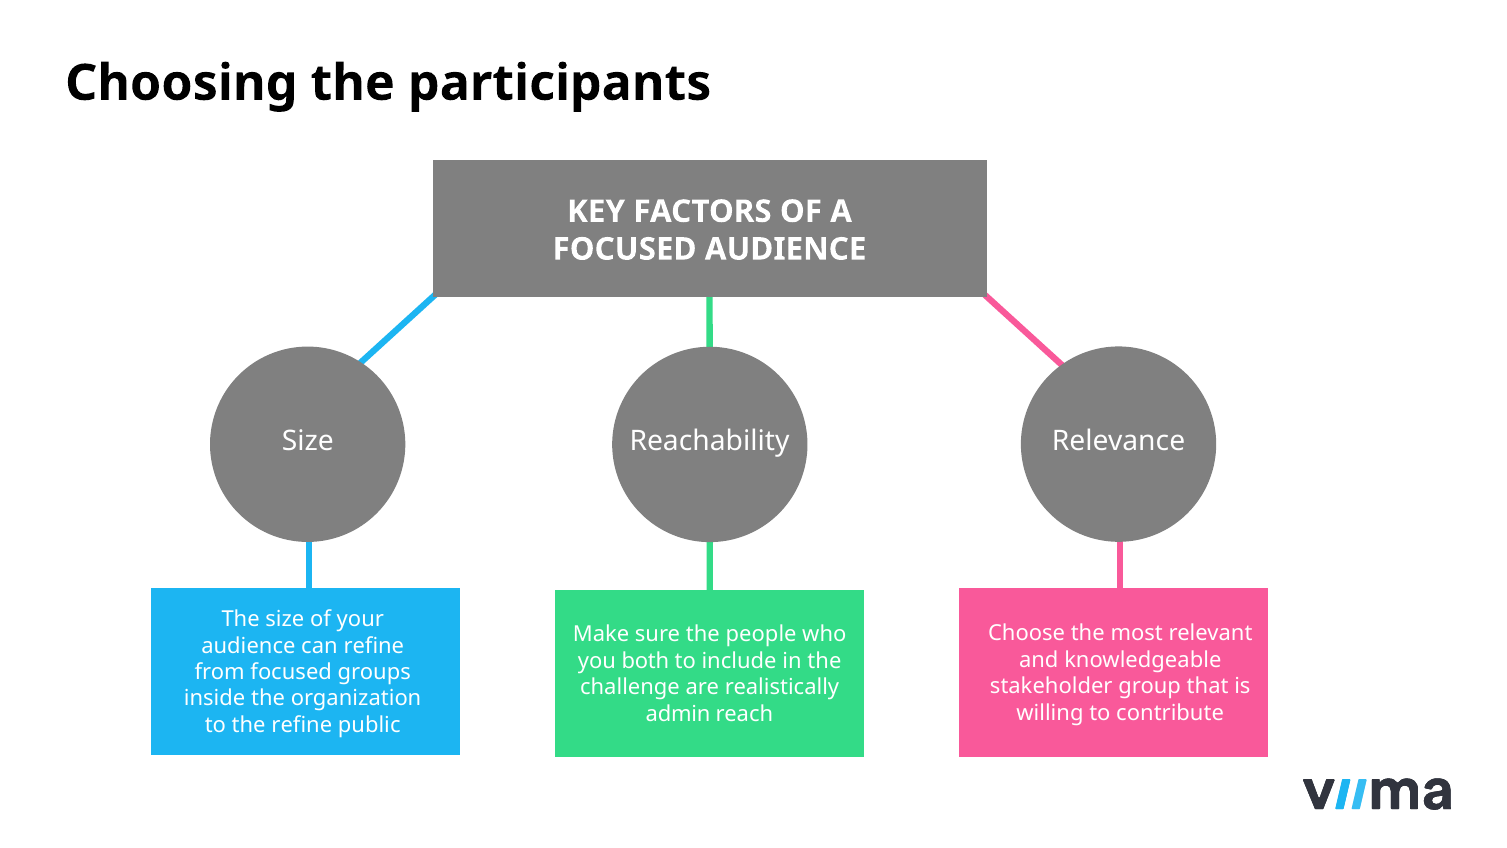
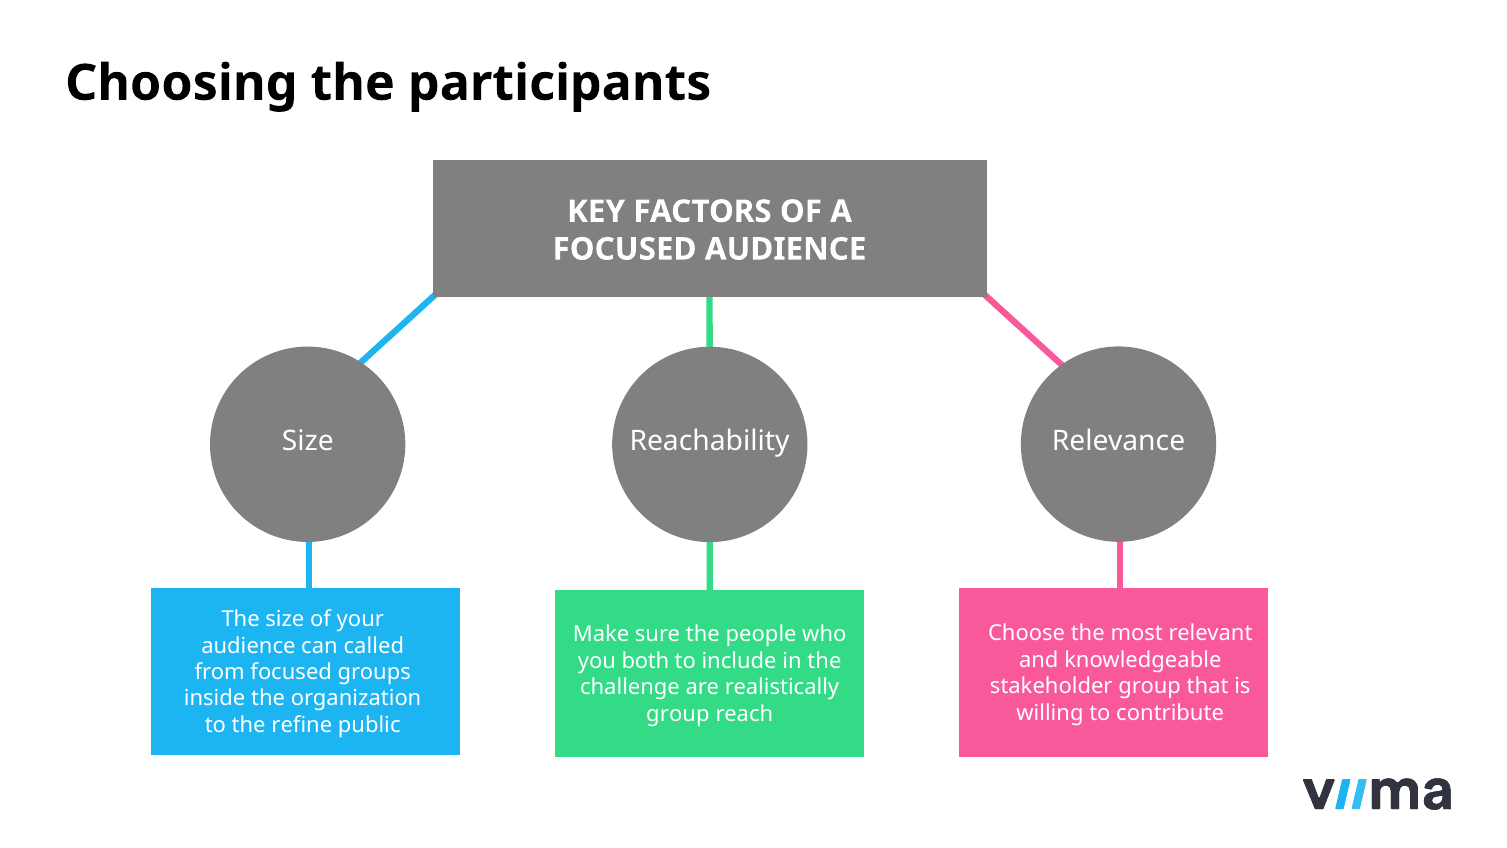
can refine: refine -> called
admin at (678, 714): admin -> group
